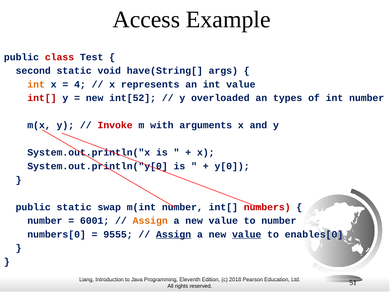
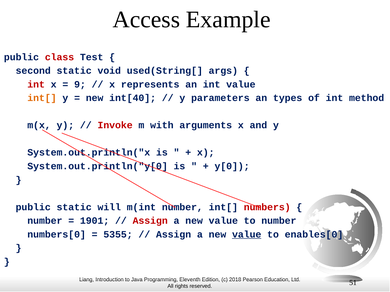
have(String[: have(String[ -> used(String[
int at (36, 85) colour: orange -> red
4: 4 -> 9
int[ at (42, 98) colour: red -> orange
int[52: int[52 -> int[40
overloaded: overloaded -> parameters
int number: number -> method
swap: swap -> will
6001: 6001 -> 1901
Assign at (150, 221) colour: orange -> red
9555: 9555 -> 5355
Assign at (174, 235) underline: present -> none
